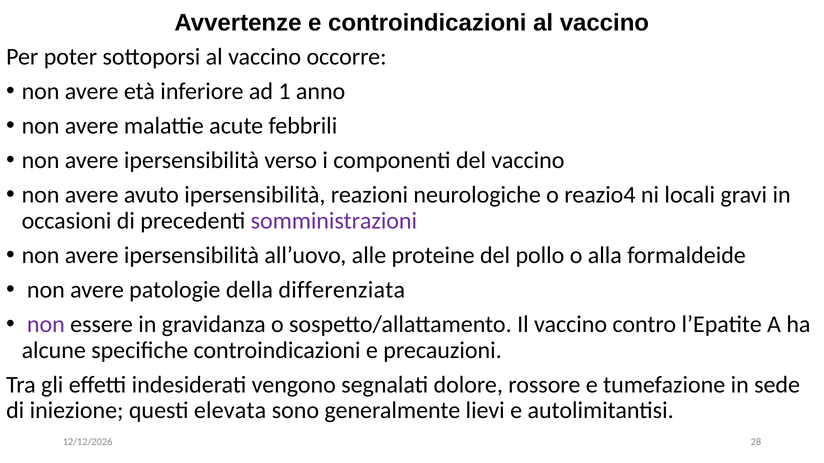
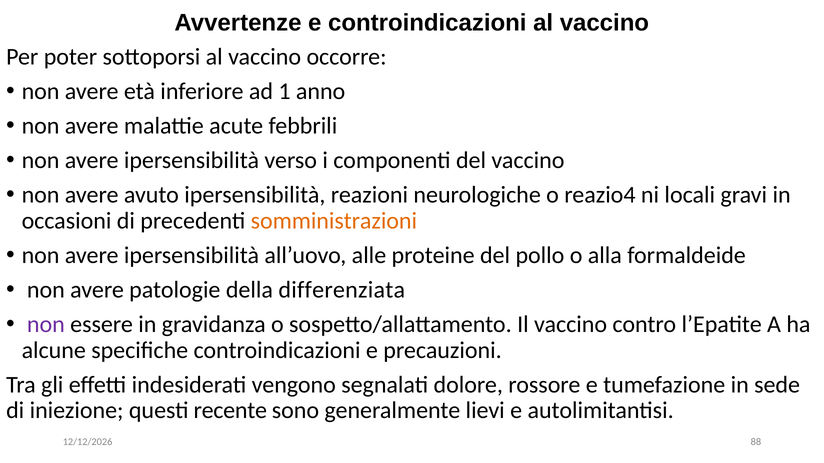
somministrazioni colour: purple -> orange
elevata: elevata -> recente
28: 28 -> 88
